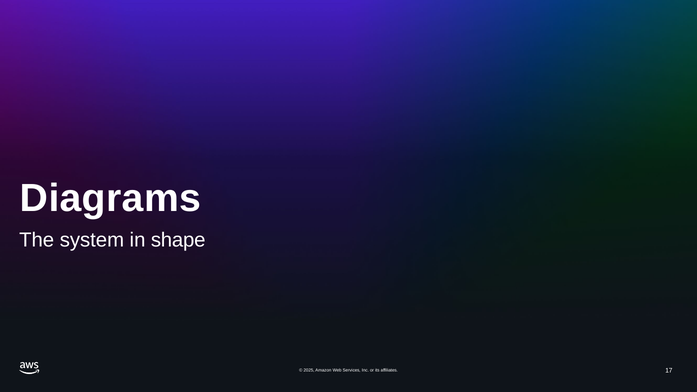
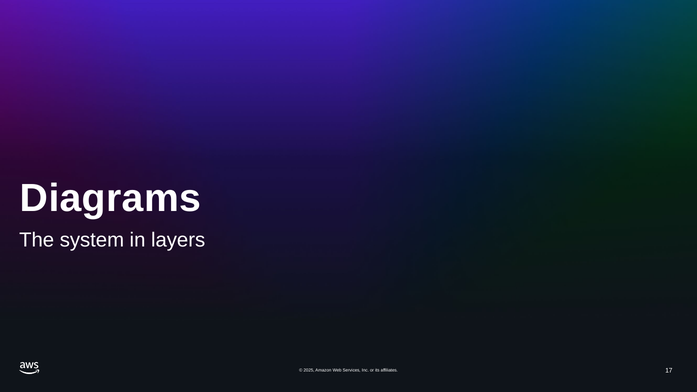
shape: shape -> layers
